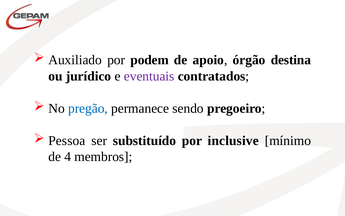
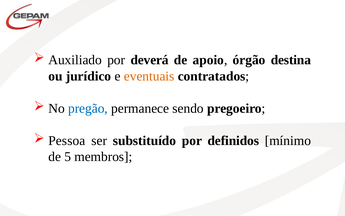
podem: podem -> deverá
eventuais colour: purple -> orange
inclusive: inclusive -> definidos
4: 4 -> 5
